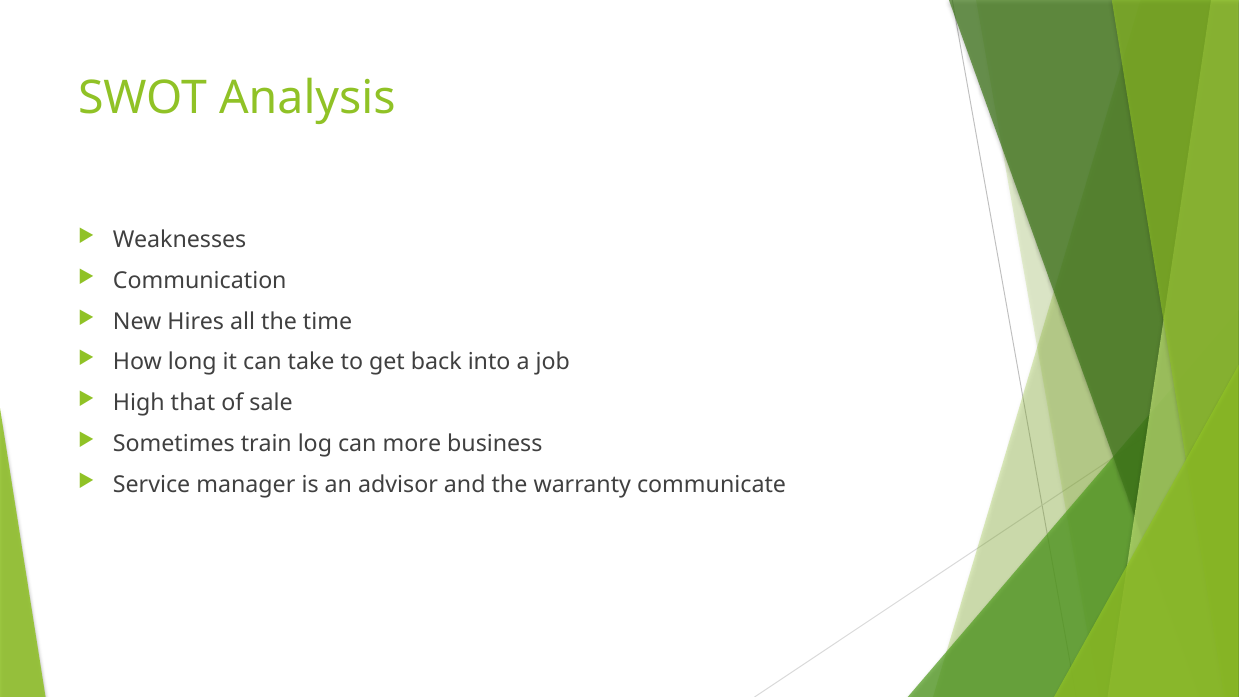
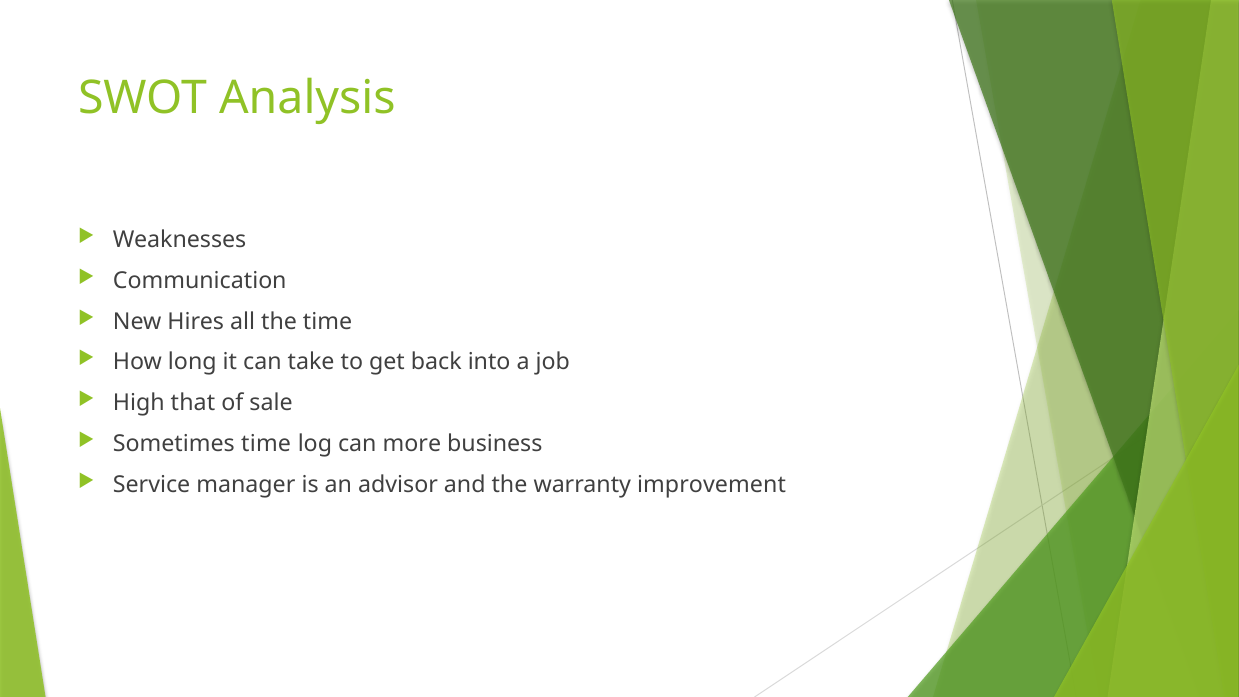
Sometimes train: train -> time
communicate: communicate -> improvement
